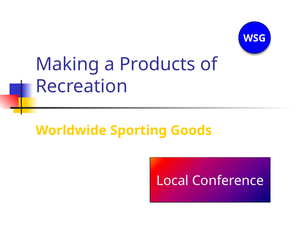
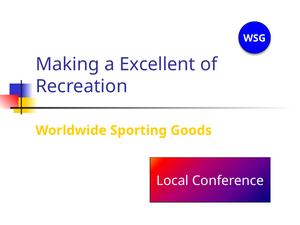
Products: Products -> Excellent
